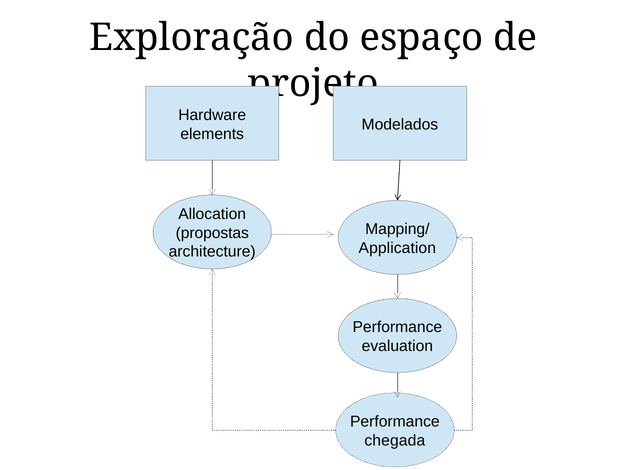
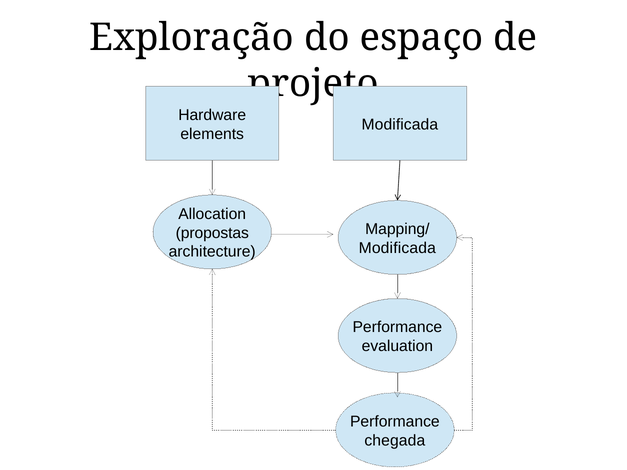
Modelados at (400, 124): Modelados -> Modificada
Application at (397, 248): Application -> Modificada
